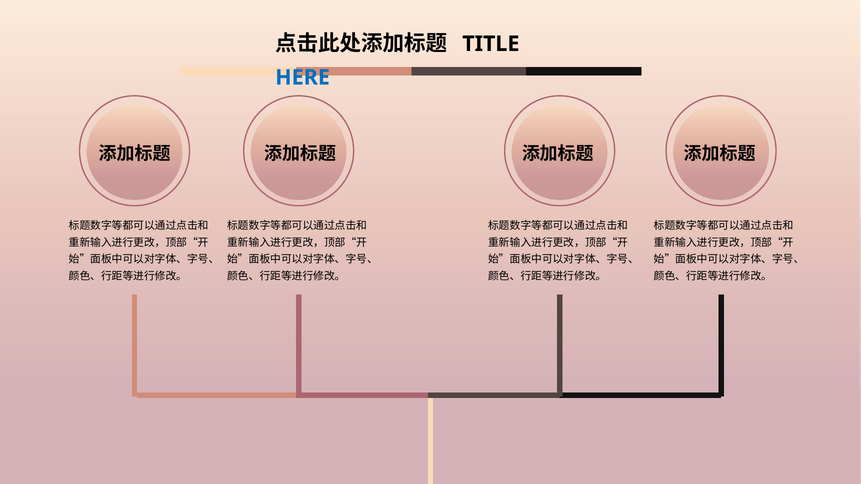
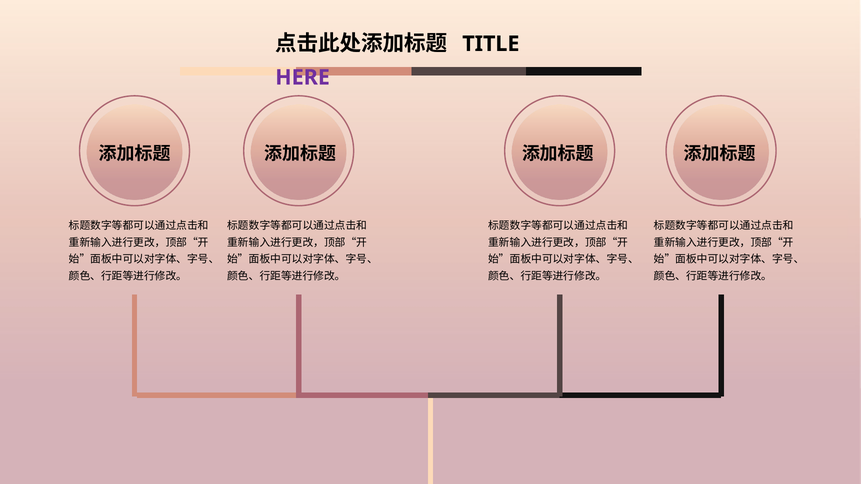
HERE colour: blue -> purple
